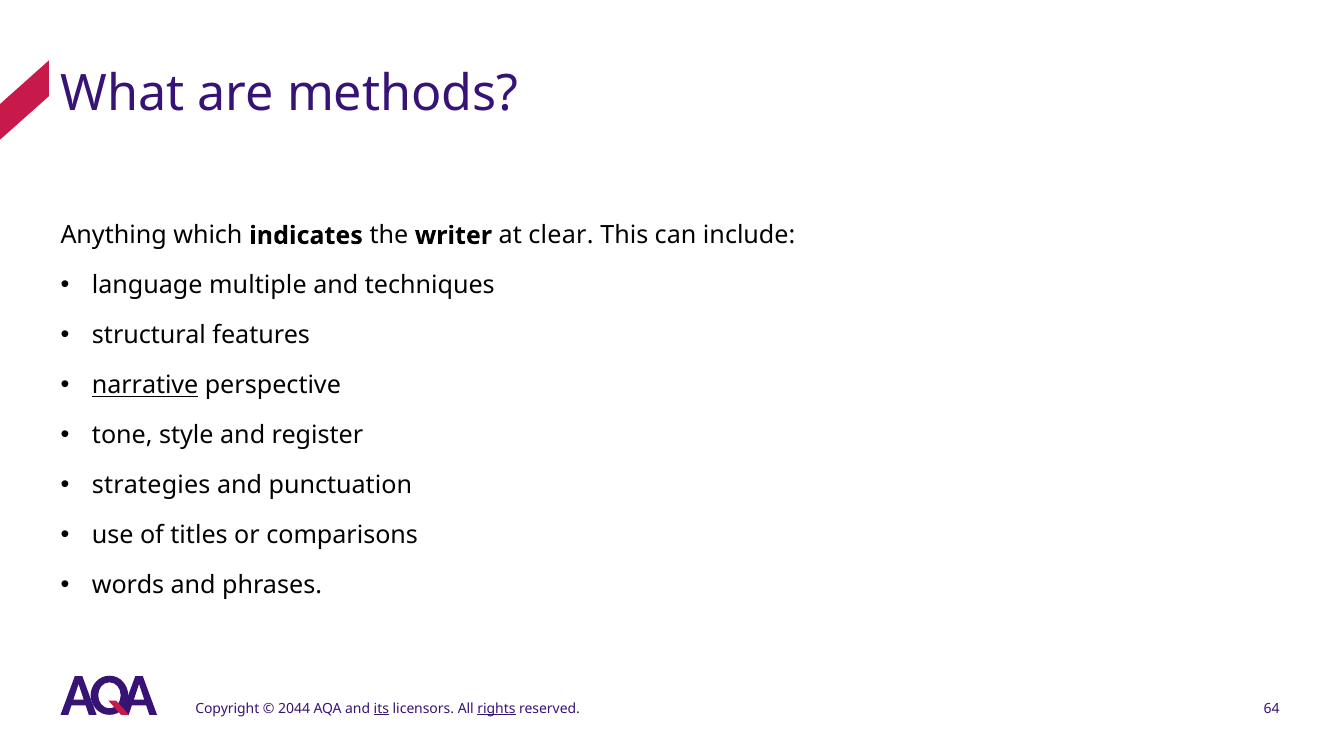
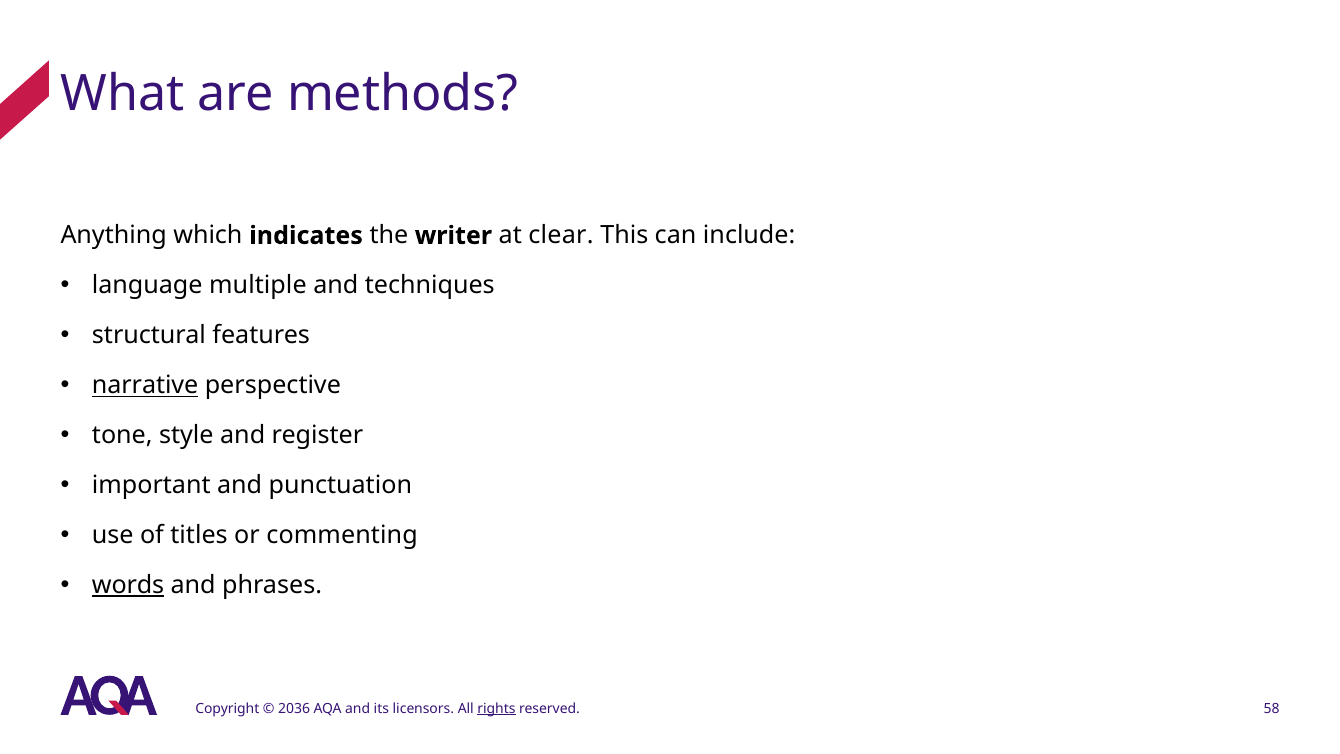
strategies: strategies -> important
comparisons: comparisons -> commenting
words underline: none -> present
2044: 2044 -> 2036
its underline: present -> none
64: 64 -> 58
